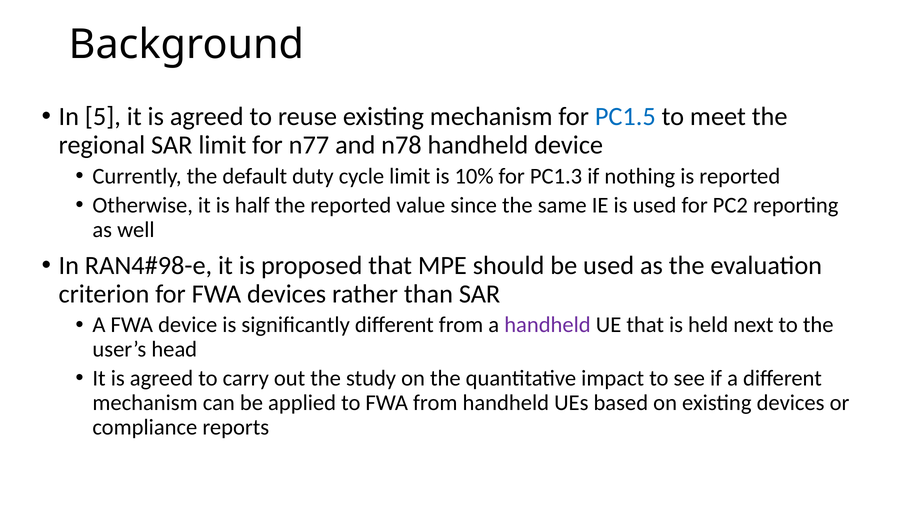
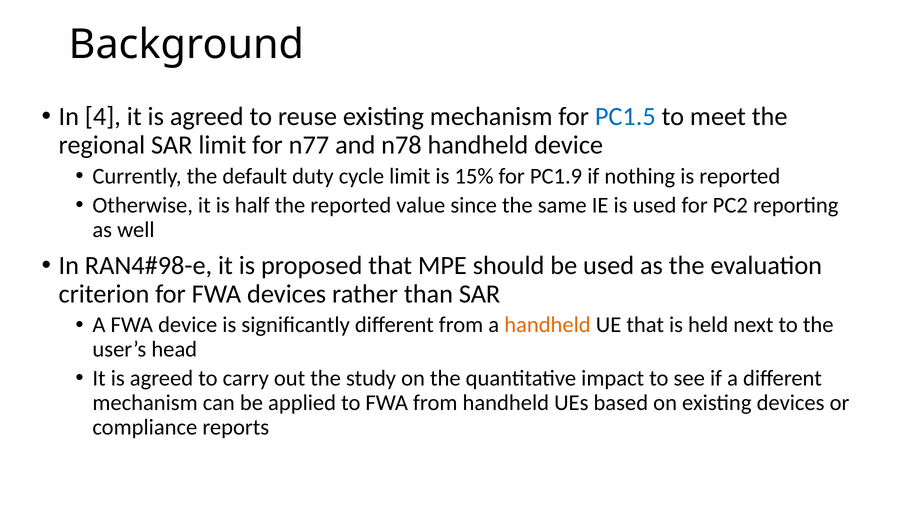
5: 5 -> 4
10%: 10% -> 15%
PC1.3: PC1.3 -> PC1.9
handheld at (547, 325) colour: purple -> orange
